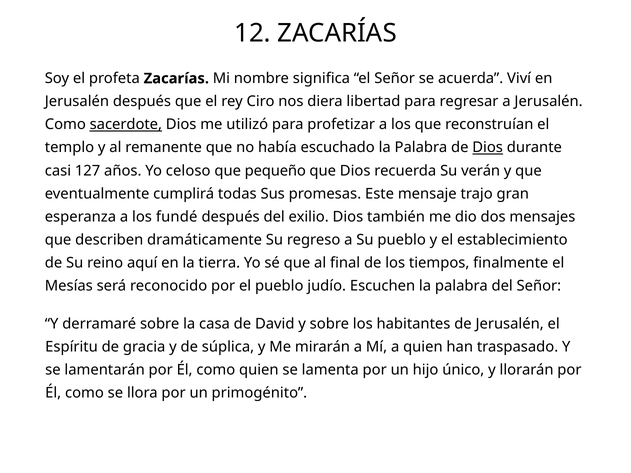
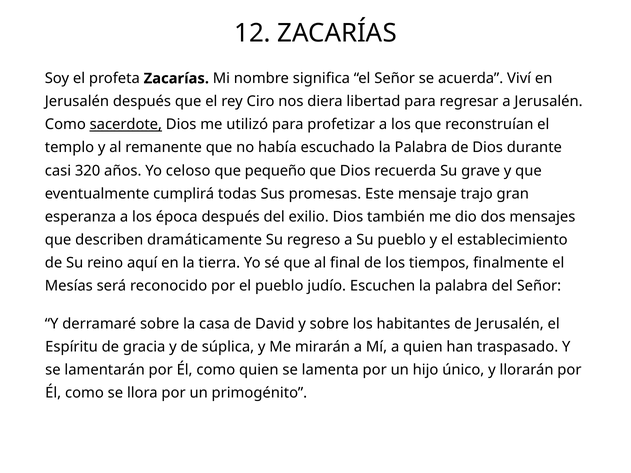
Dios at (488, 148) underline: present -> none
127: 127 -> 320
verán: verán -> grave
fundé: fundé -> época
